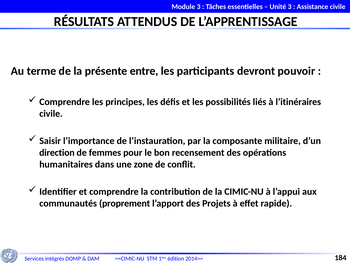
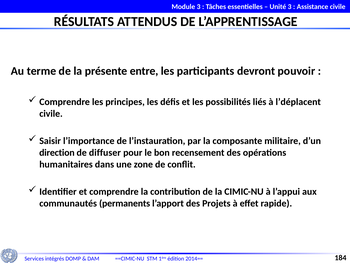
l’itinéraires: l’itinéraires -> l’déplacent
femmes: femmes -> diffuser
proprement: proprement -> permanents
